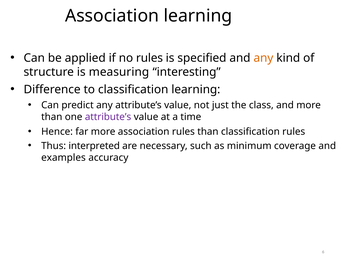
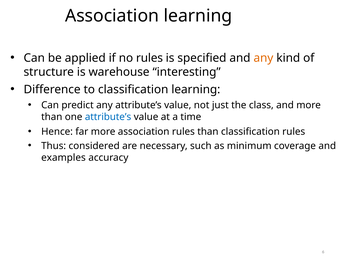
measuring: measuring -> warehouse
attribute’s at (108, 117) colour: purple -> blue
interpreted: interpreted -> considered
